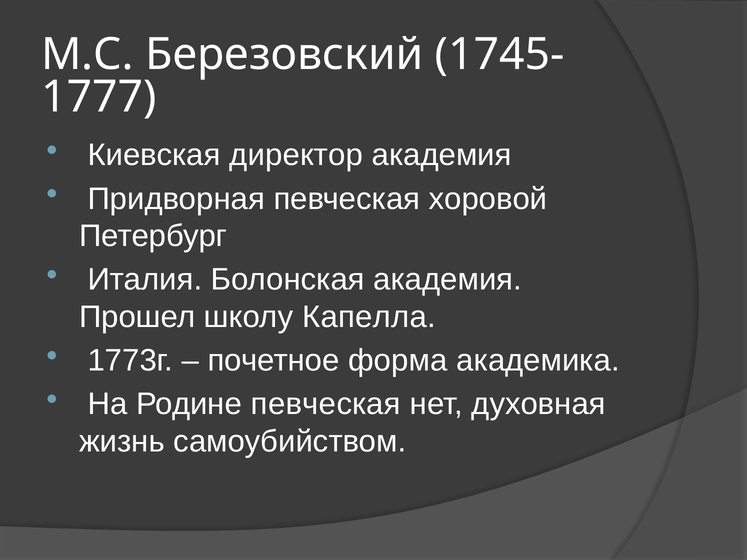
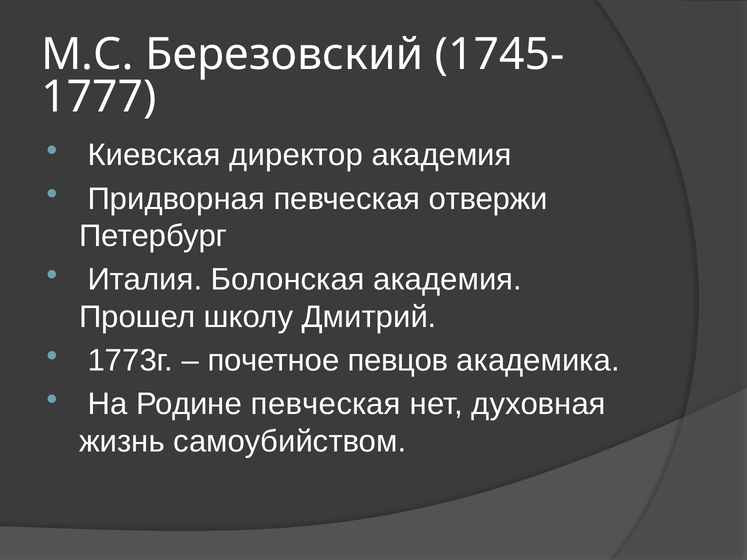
хоровой: хоровой -> отвержи
Капелла: Капелла -> Дмитрий
форма: форма -> певцов
